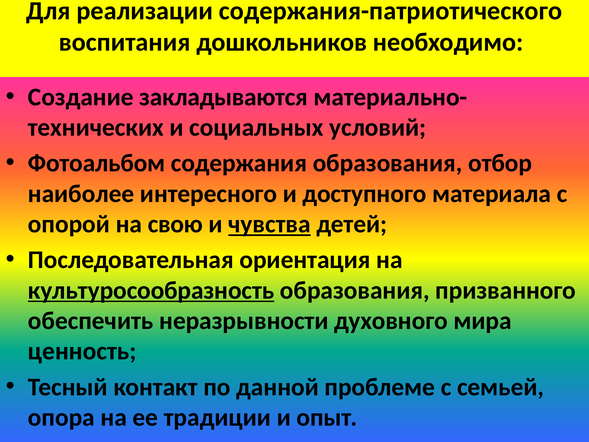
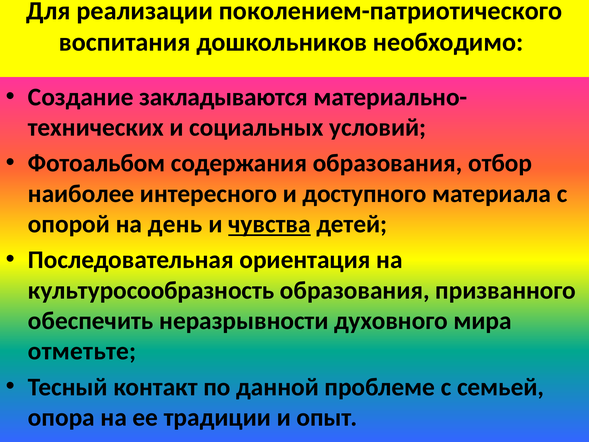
содержания-патриотического: содержания-патриотического -> поколением-патриотического
свою: свою -> день
культуросообразность underline: present -> none
ценность: ценность -> отметьте
